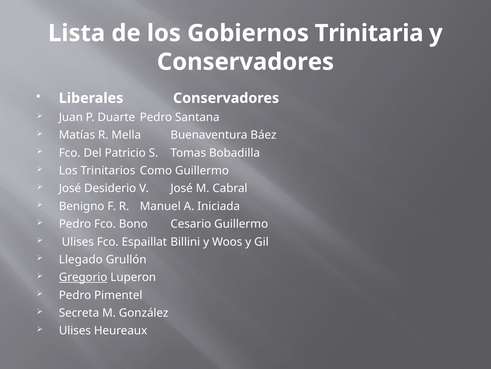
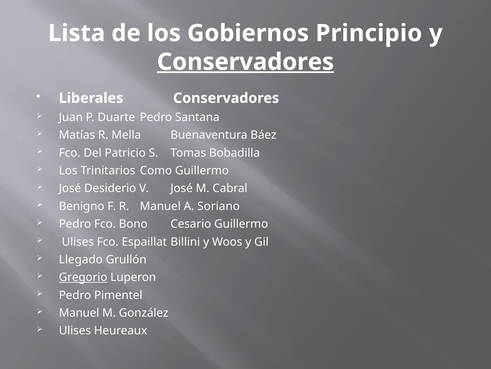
Trinitaria: Trinitaria -> Principio
Conservadores at (245, 62) underline: none -> present
Iniciada: Iniciada -> Soriano
Secreta at (79, 312): Secreta -> Manuel
